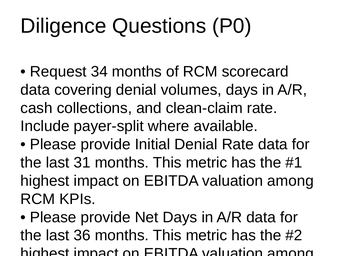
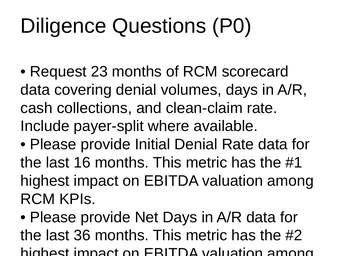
34: 34 -> 23
31: 31 -> 16
